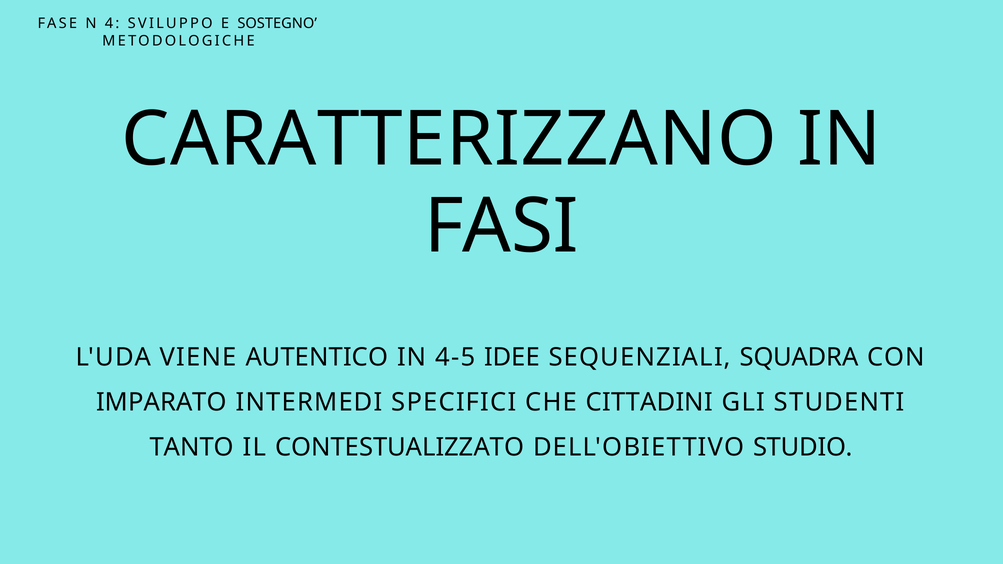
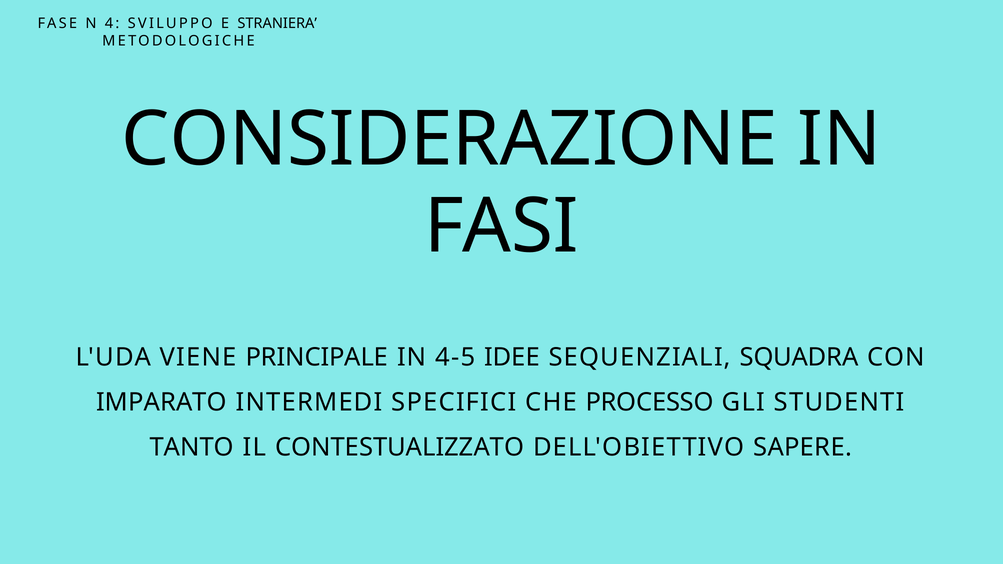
SOSTEGNO: SOSTEGNO -> STRANIERA
CARATTERIZZANO: CARATTERIZZANO -> CONSIDERAZIONE
AUTENTICO: AUTENTICO -> PRINCIPALE
CITTADINI: CITTADINI -> PROCESSO
STUDIO: STUDIO -> SAPERE
